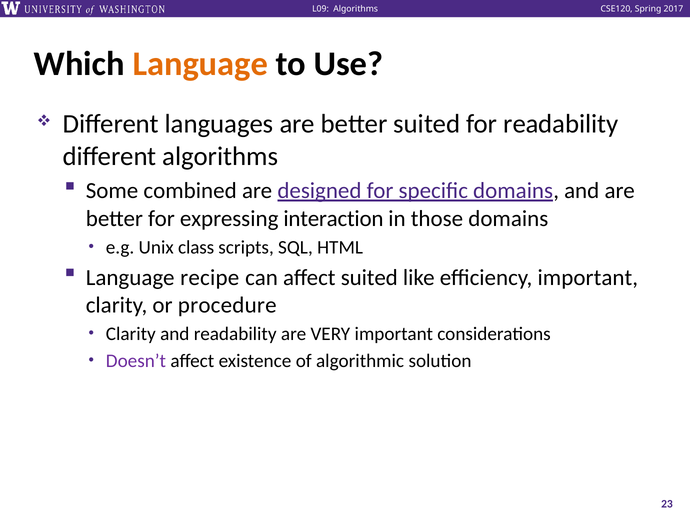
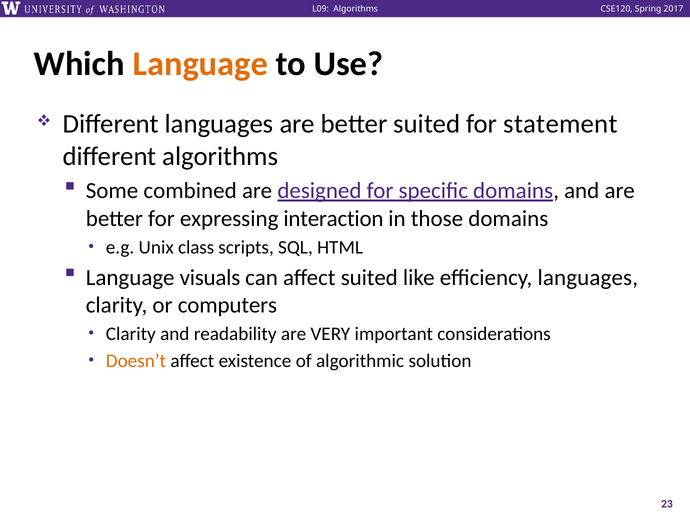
for readability: readability -> statement
recipe: recipe -> visuals
efficiency important: important -> languages
procedure: procedure -> computers
Doesn’t colour: purple -> orange
